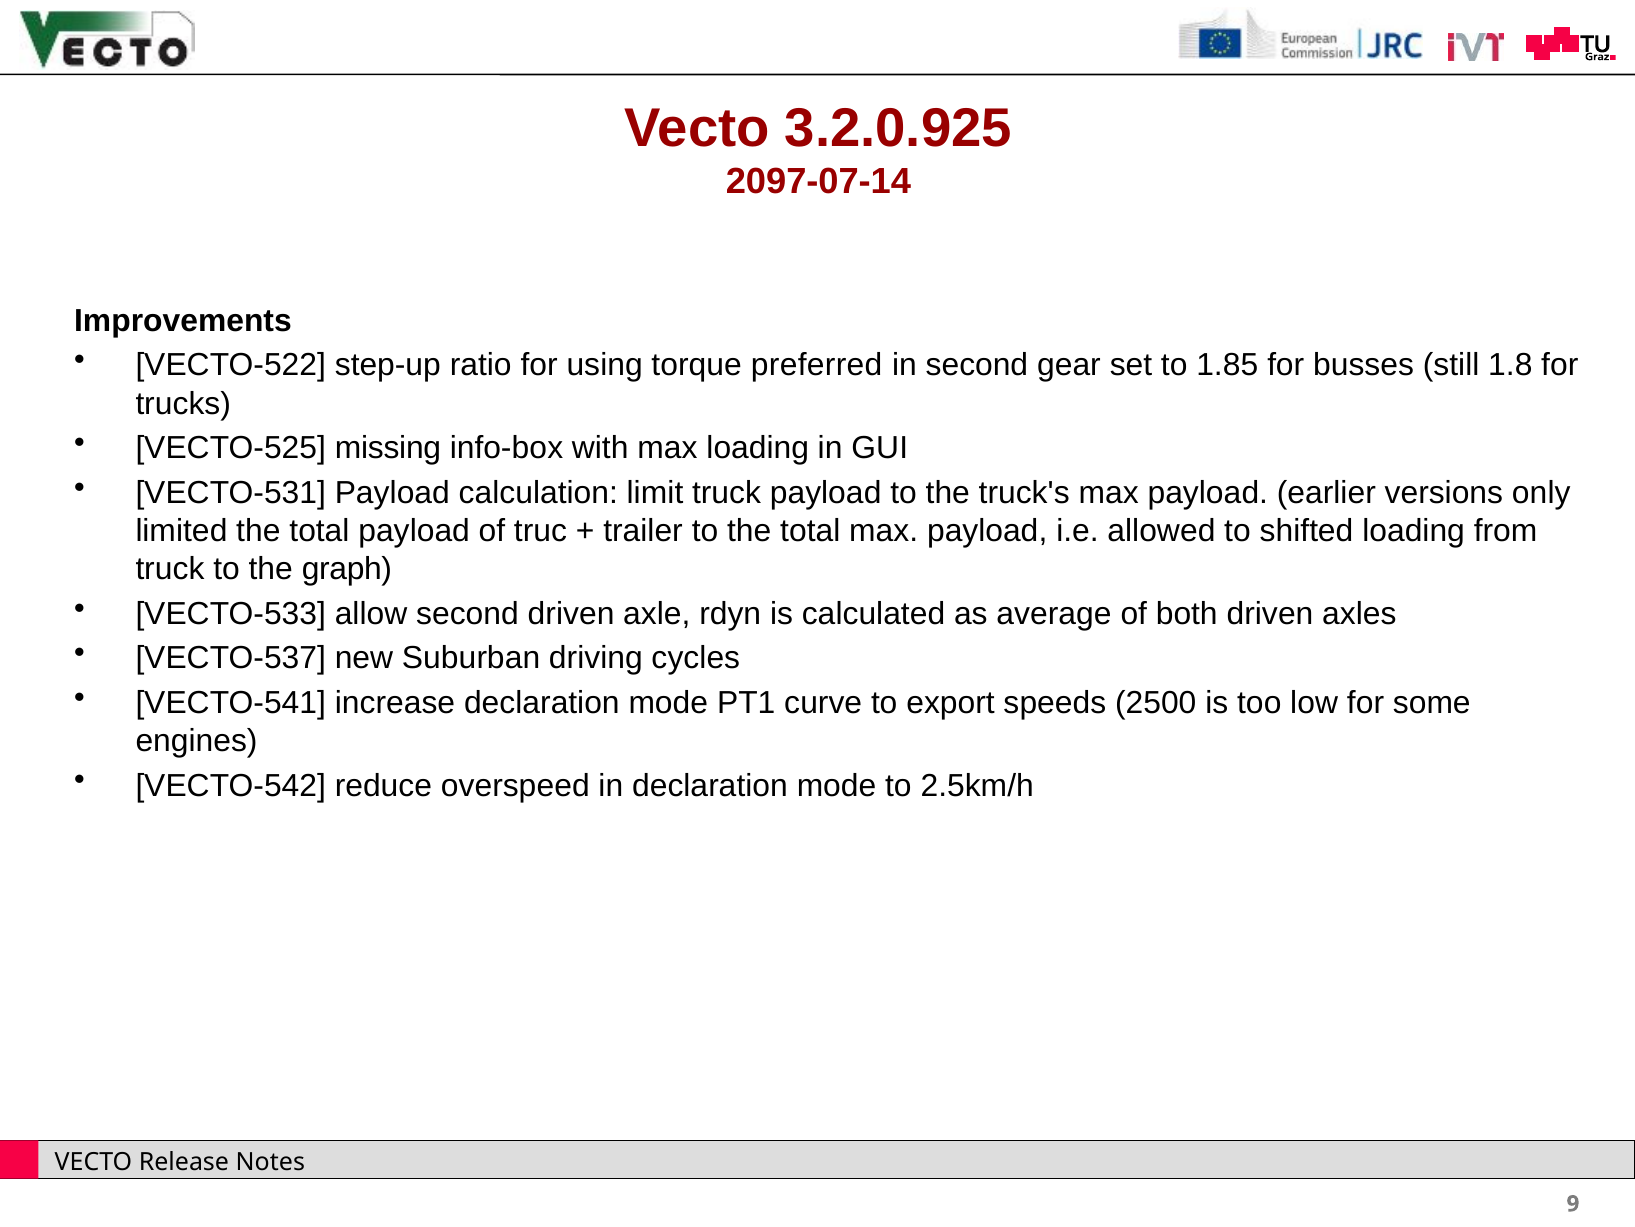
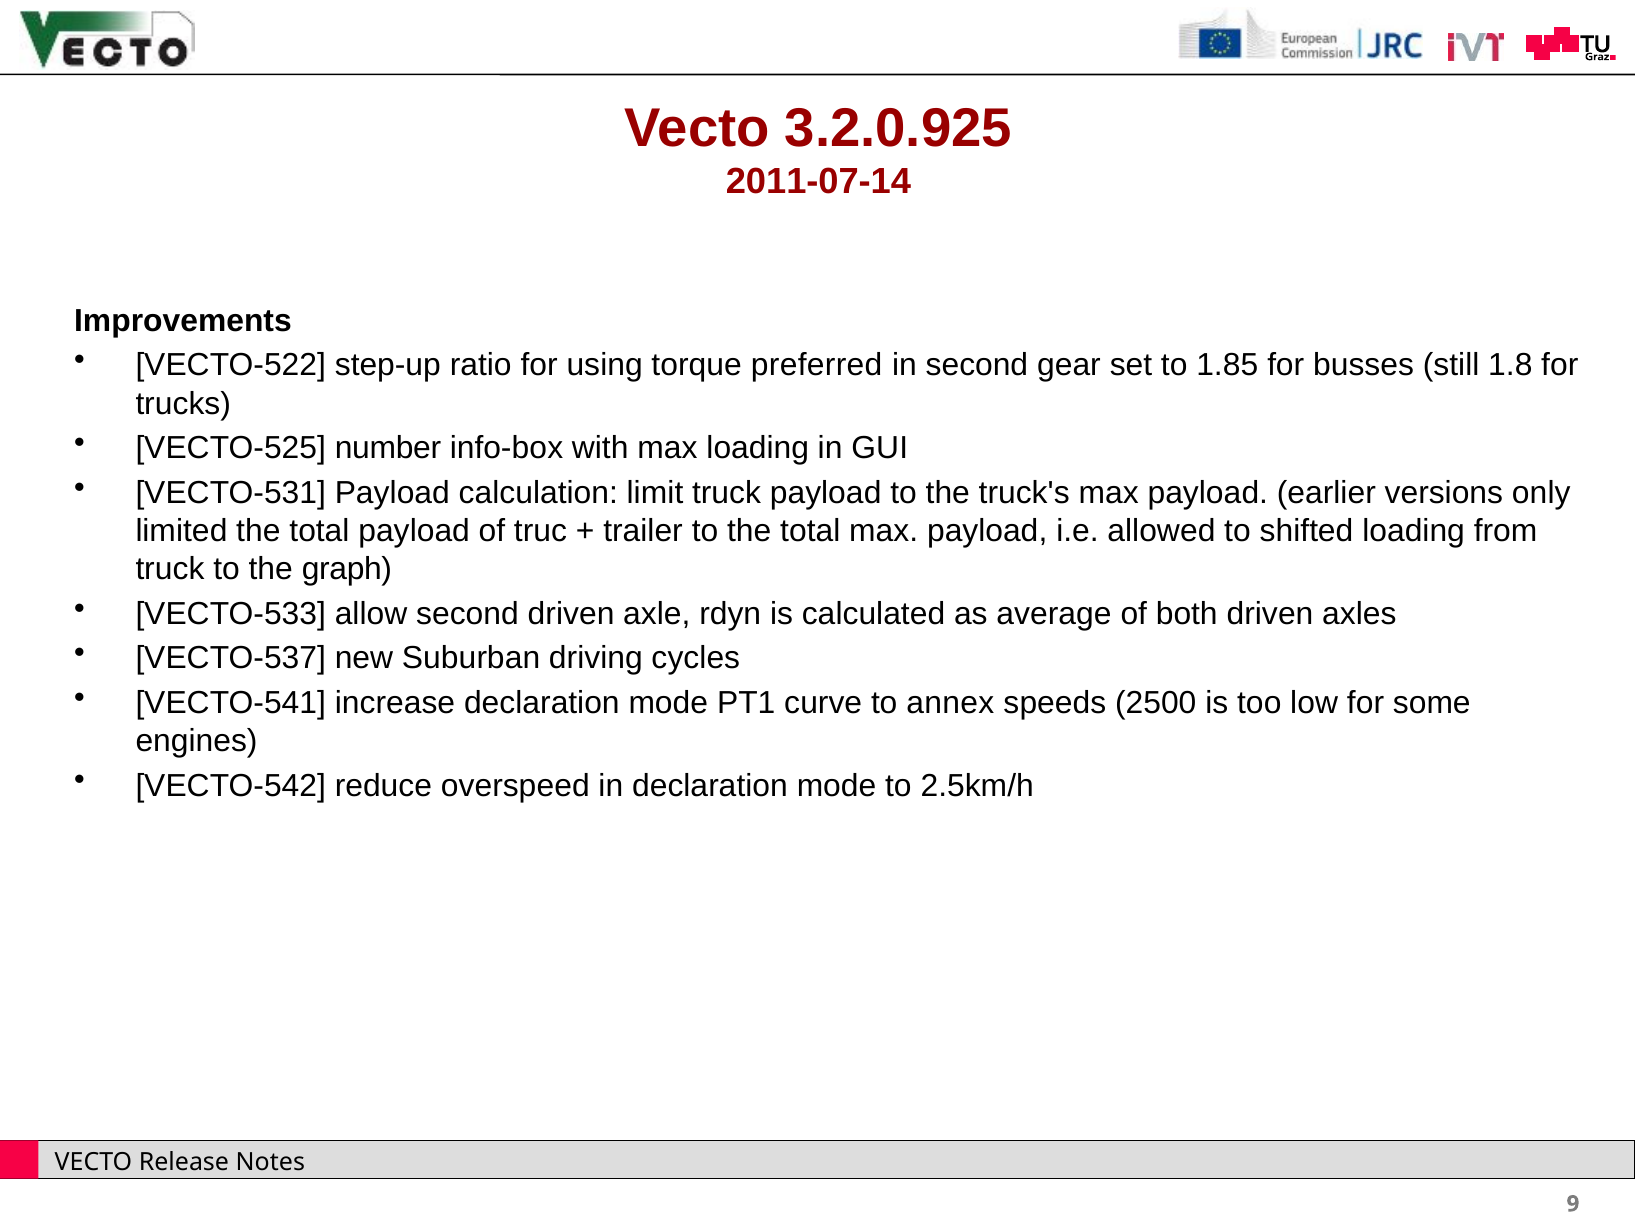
2097-07-14: 2097-07-14 -> 2011-07-14
missing: missing -> number
export: export -> annex
